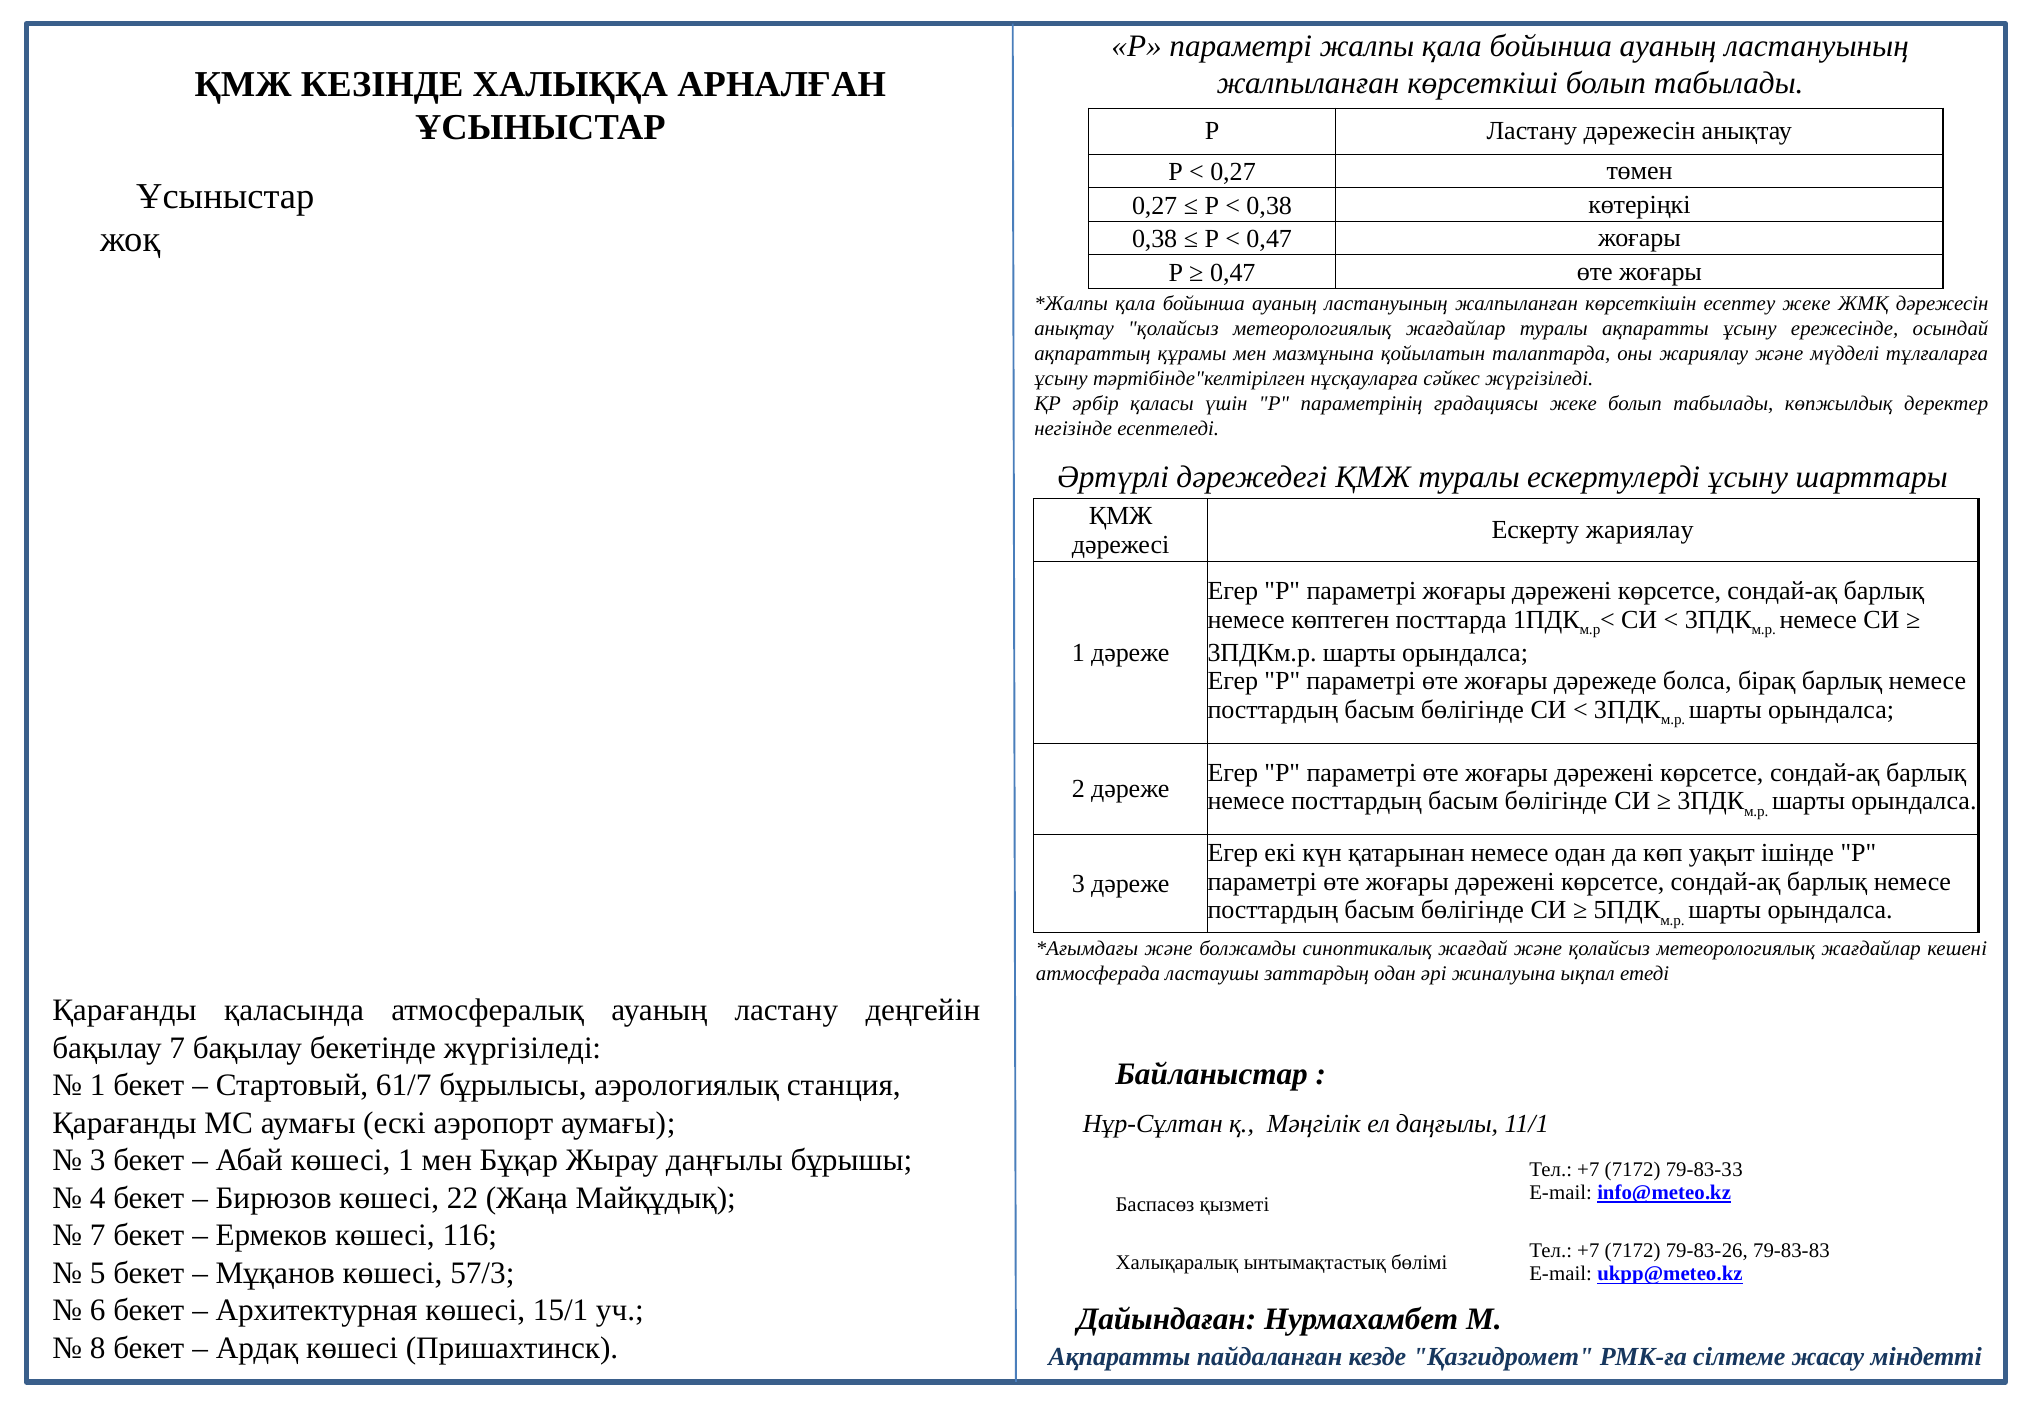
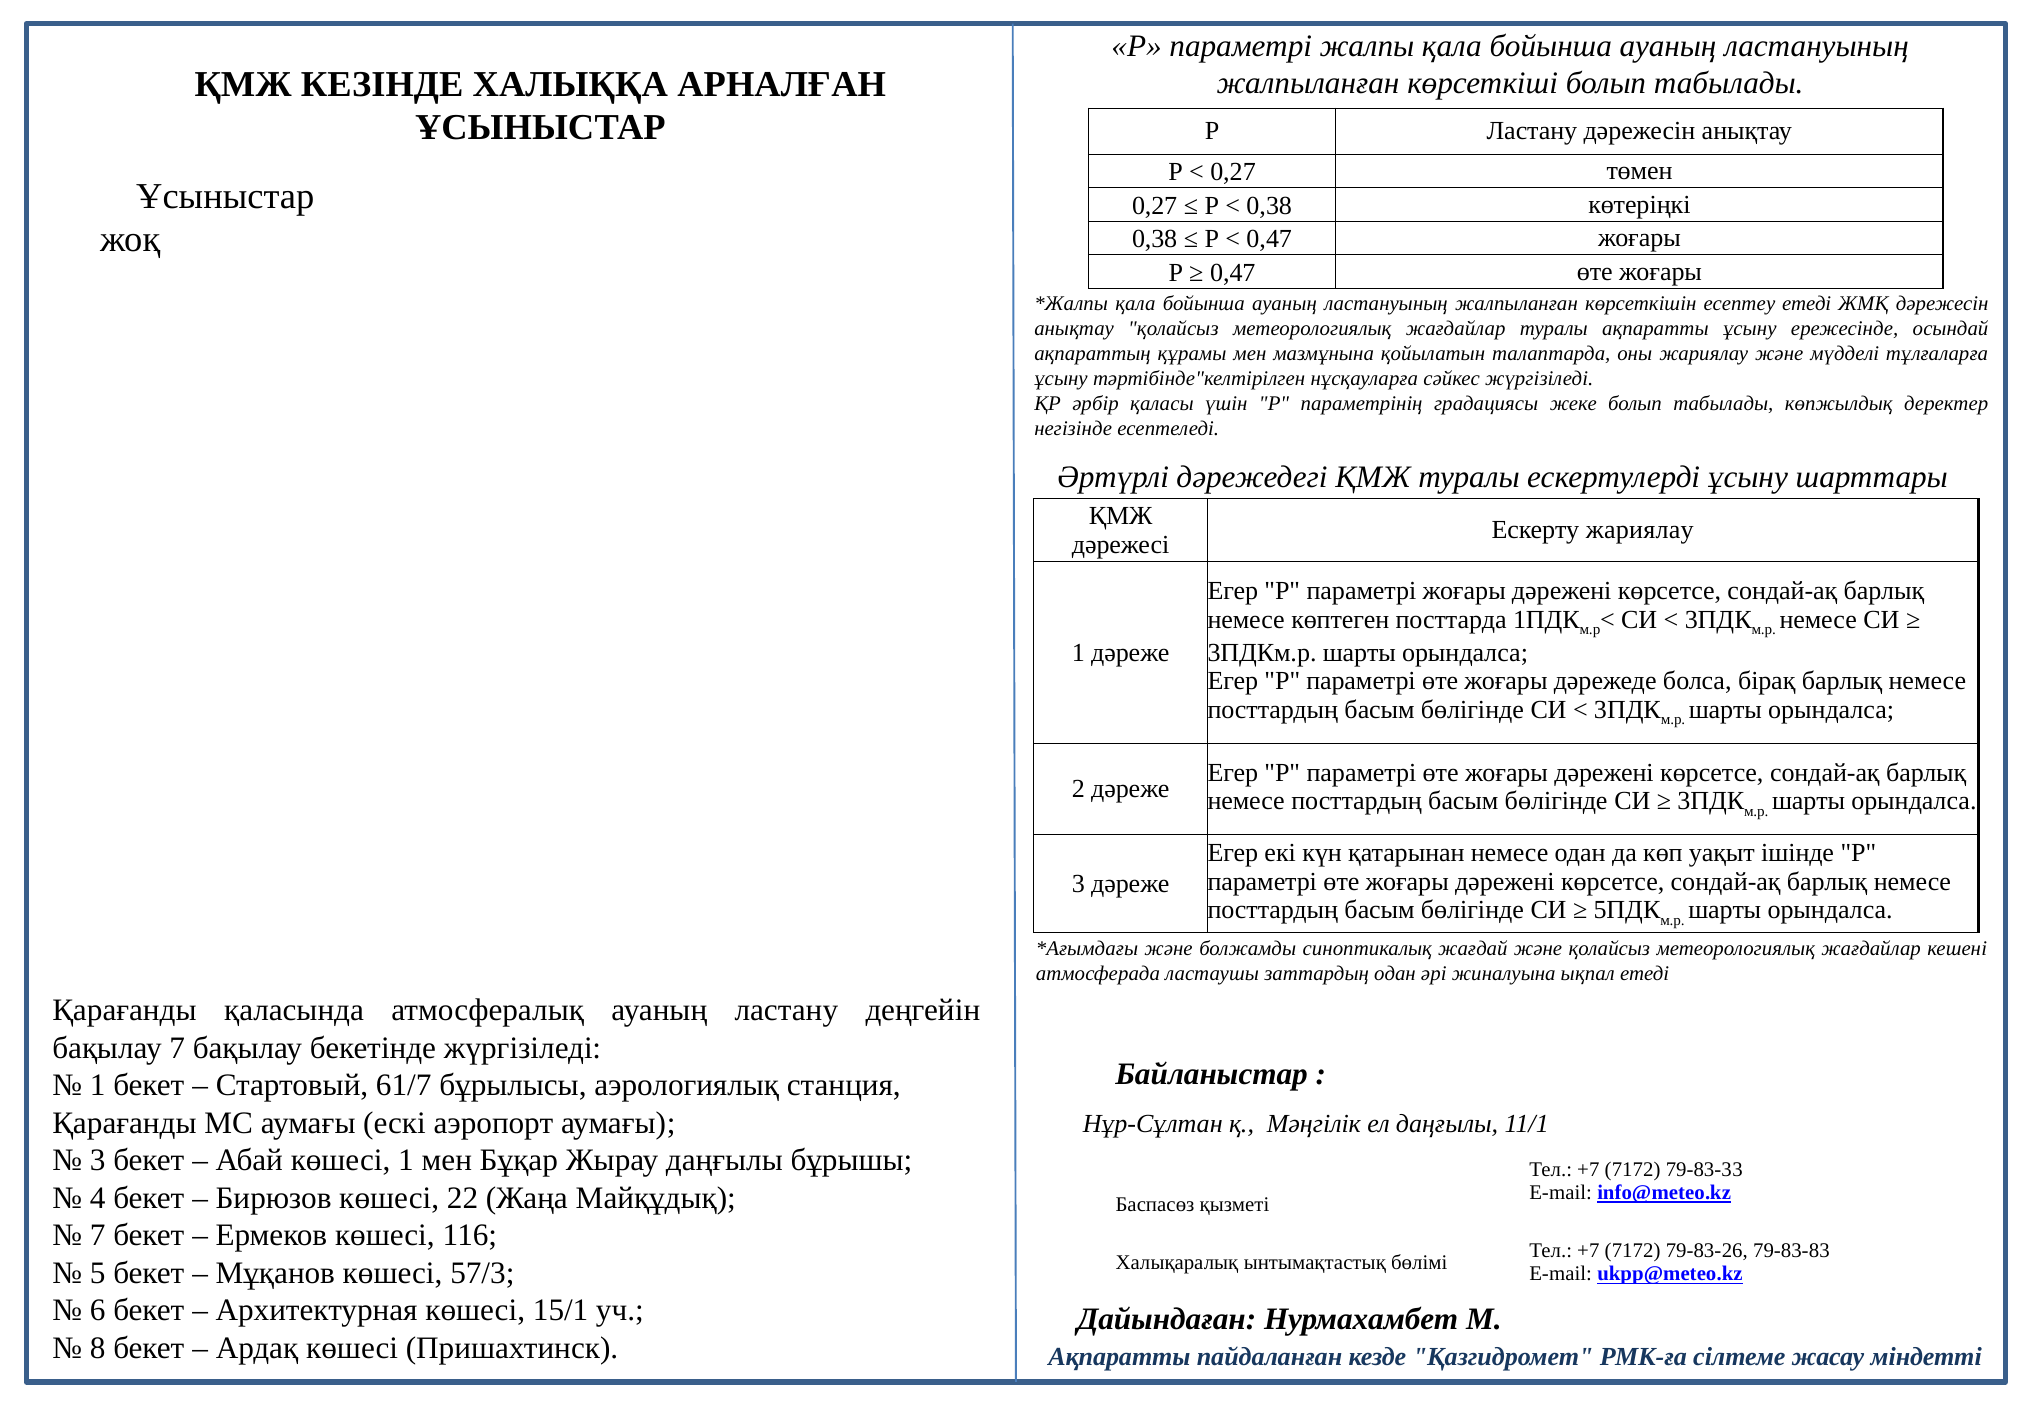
есептеу жеке: жеке -> етеді
